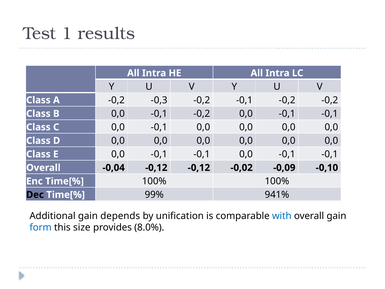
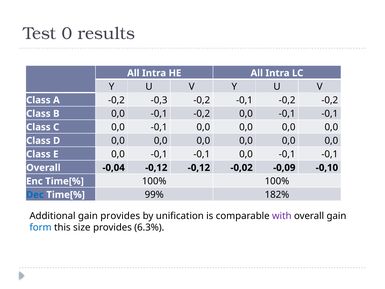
1: 1 -> 0
Dec colour: black -> blue
941%: 941% -> 182%
gain depends: depends -> provides
with colour: blue -> purple
8.0%: 8.0% -> 6.3%
